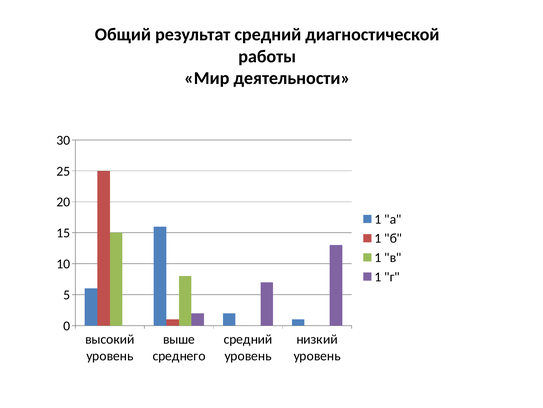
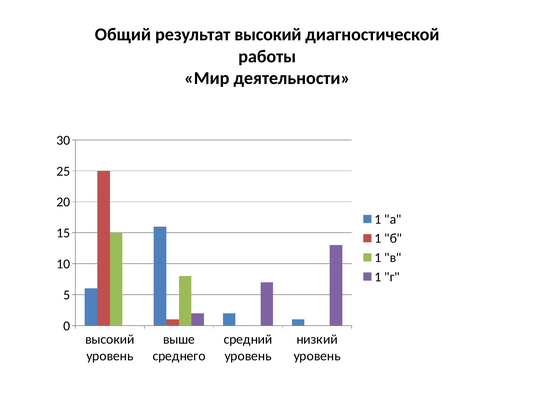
результат средний: средний -> высокий
